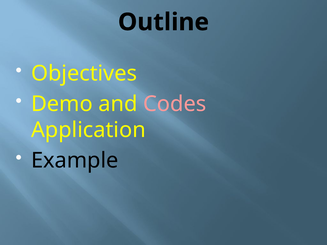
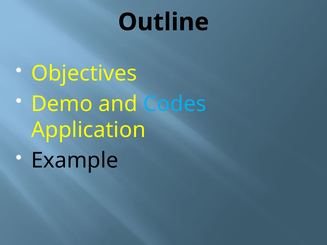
Codes colour: pink -> light blue
